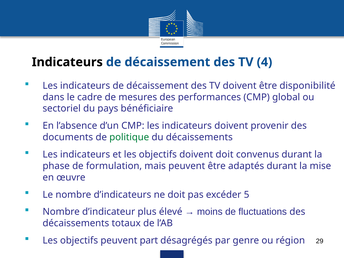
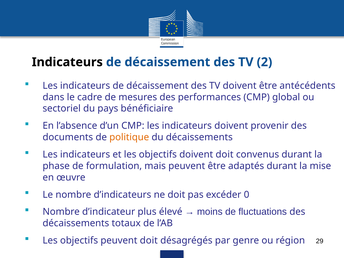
4: 4 -> 2
disponibilité: disponibilité -> antécédents
politique colour: green -> orange
5: 5 -> 0
peuvent part: part -> doit
